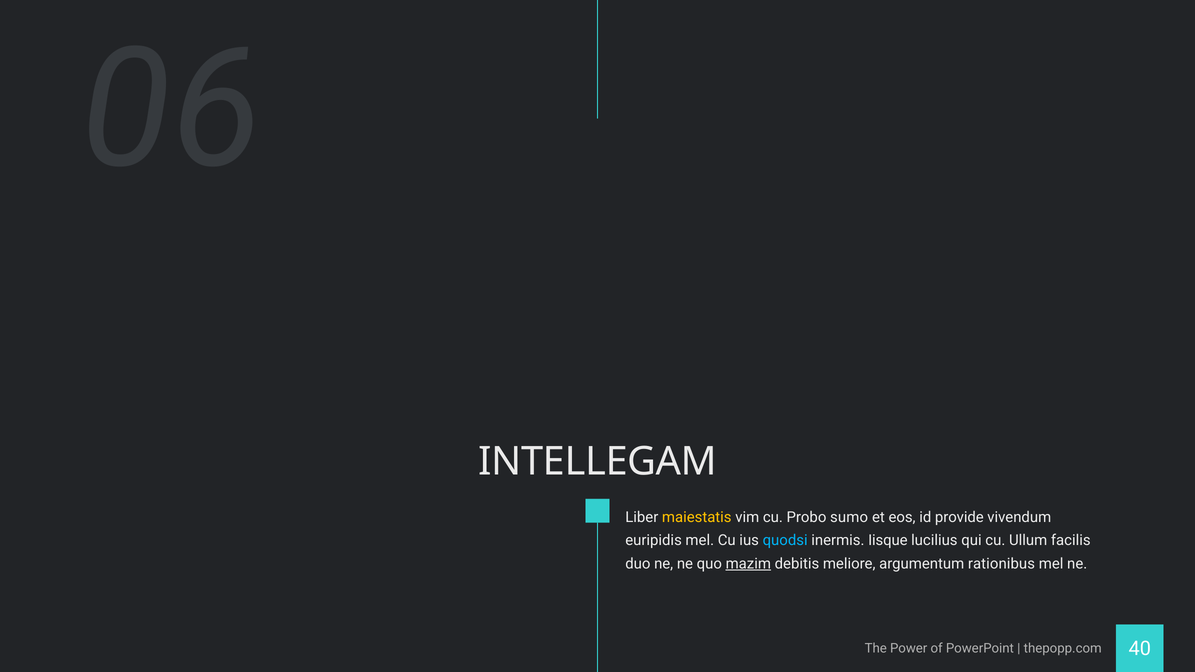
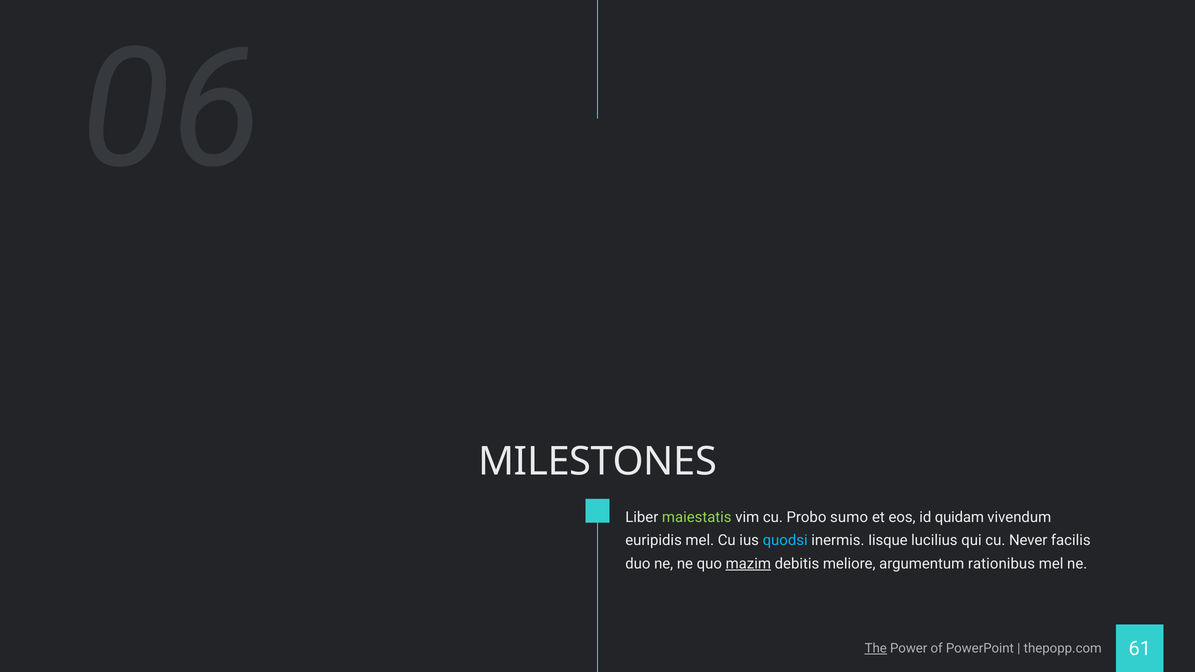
INTELLEGAM: INTELLEGAM -> MILESTONES
maiestatis colour: yellow -> light green
provide: provide -> quidam
Ullum: Ullum -> Never
The underline: none -> present
40: 40 -> 61
